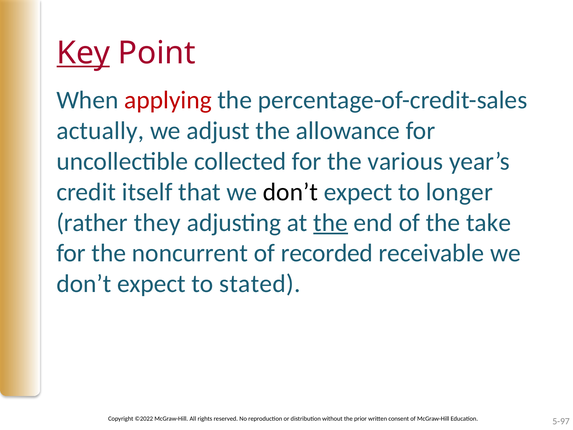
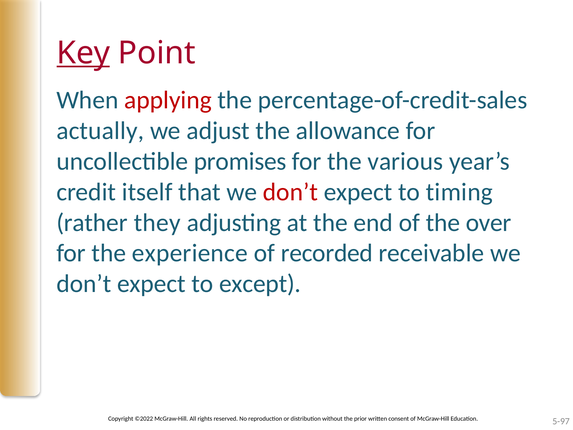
collected: collected -> promises
don’t at (290, 192) colour: black -> red
longer: longer -> timing
the at (331, 222) underline: present -> none
take: take -> over
noncurrent: noncurrent -> experience
stated: stated -> except
